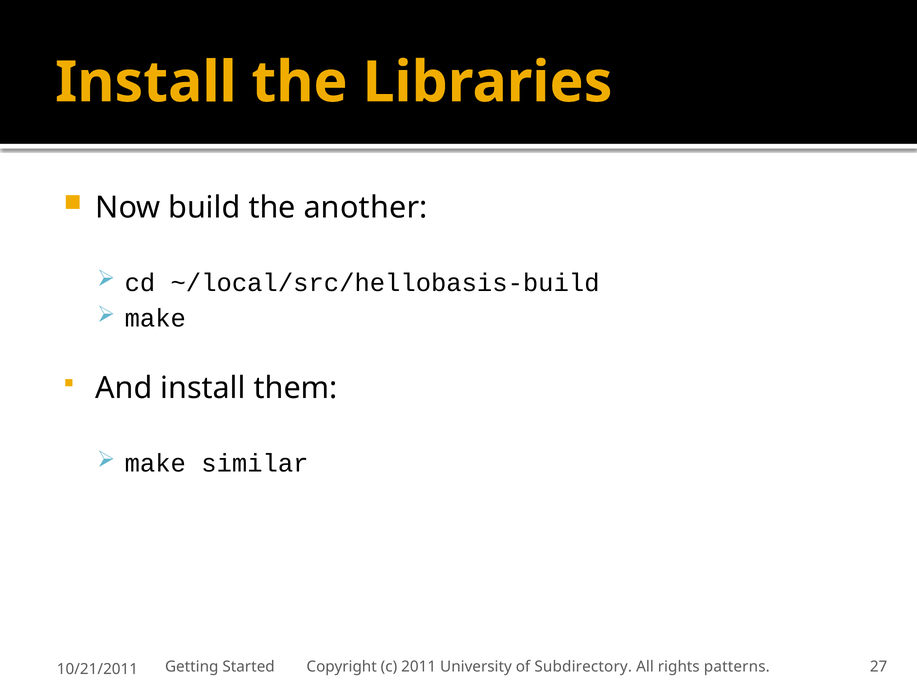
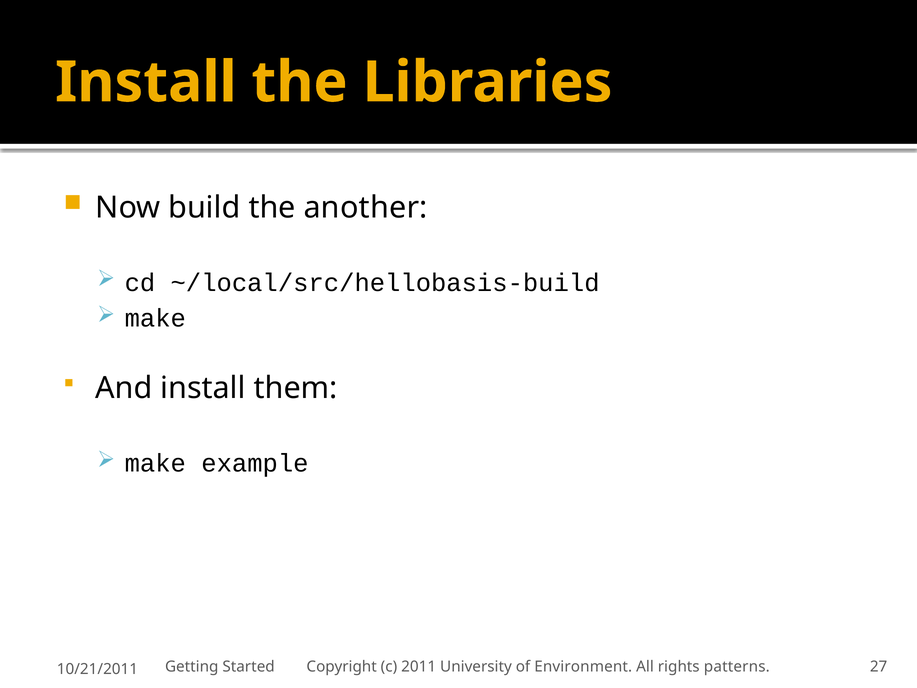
similar: similar -> example
Subdirectory: Subdirectory -> Environment
